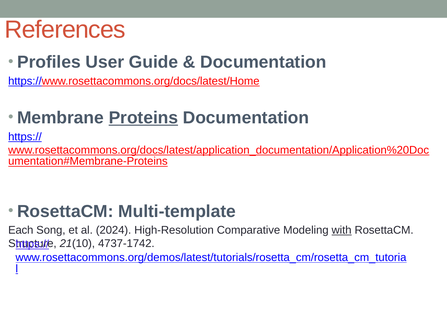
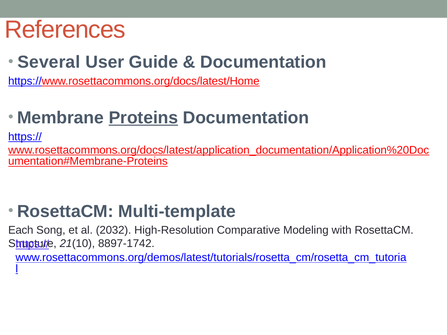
Profiles: Profiles -> Several
2024: 2024 -> 2032
with underline: present -> none
4737-1742: 4737-1742 -> 8897-1742
